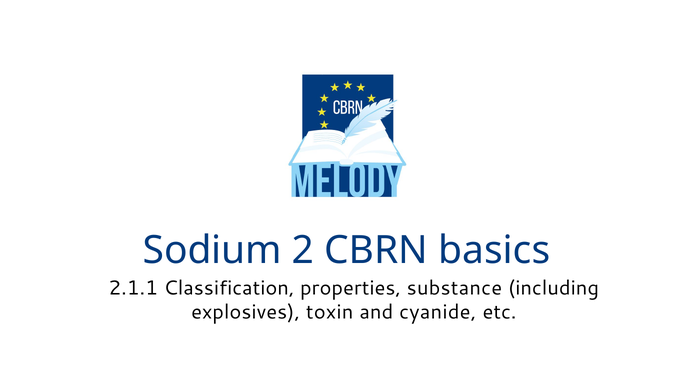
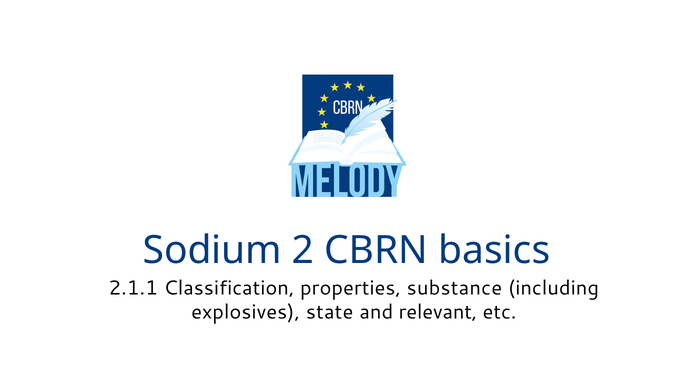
toxin: toxin -> state
cyanide: cyanide -> relevant
